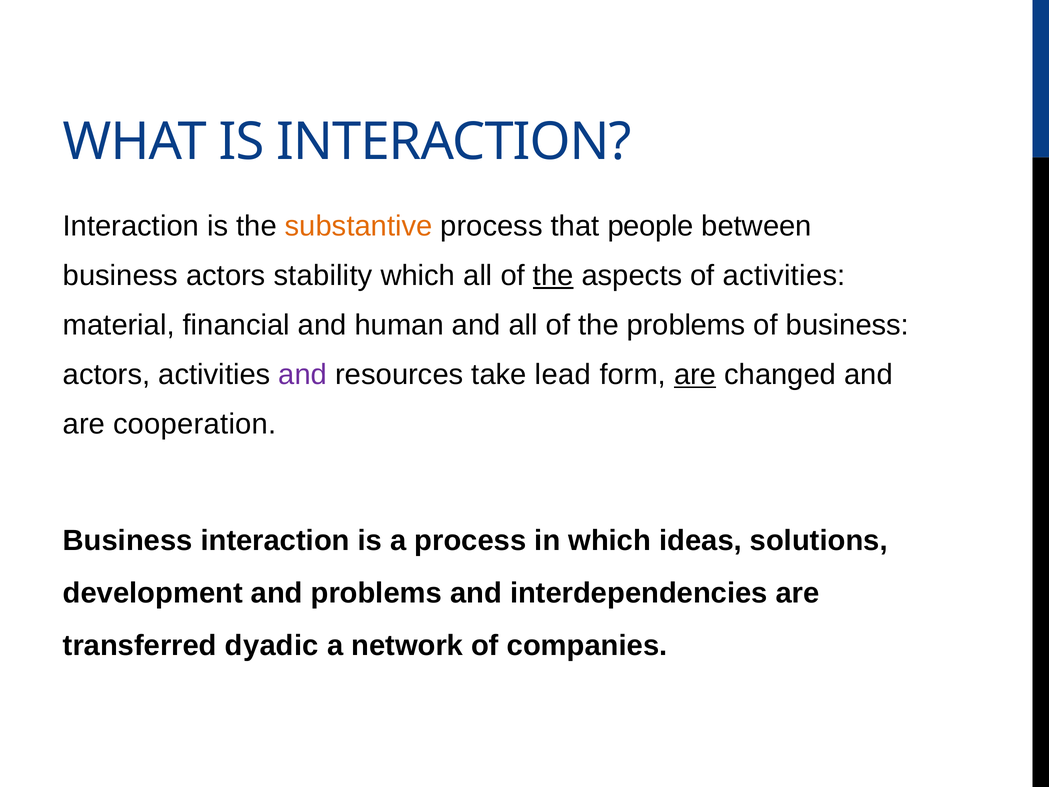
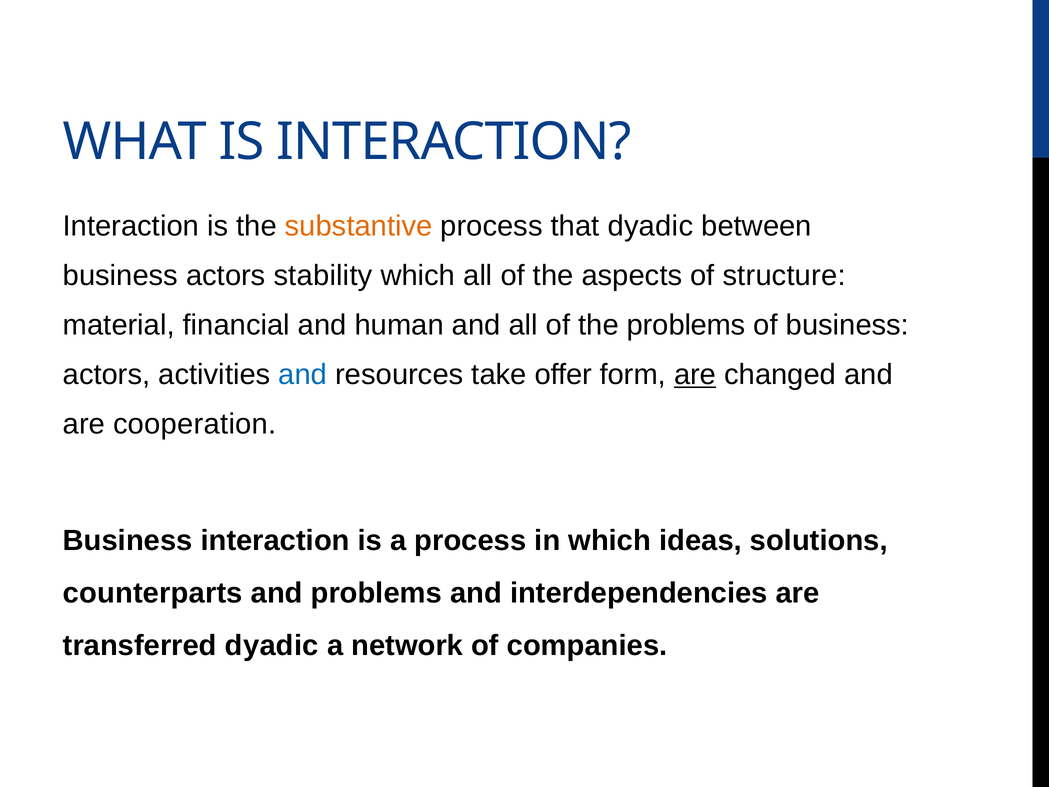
that people: people -> dyadic
the at (553, 275) underline: present -> none
of activities: activities -> structure
and at (303, 375) colour: purple -> blue
lead: lead -> offer
development: development -> counterparts
